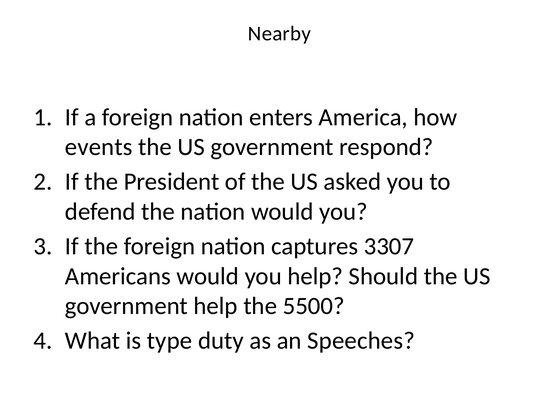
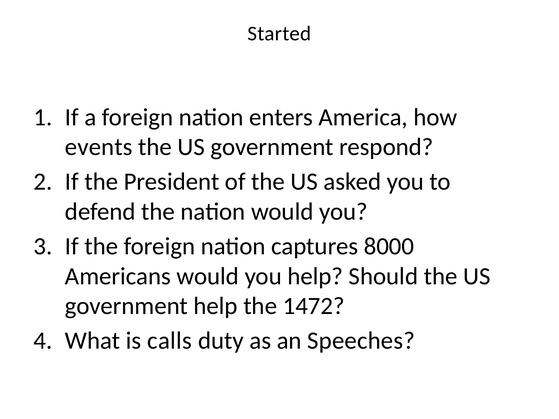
Nearby: Nearby -> Started
3307: 3307 -> 8000
5500: 5500 -> 1472
type: type -> calls
